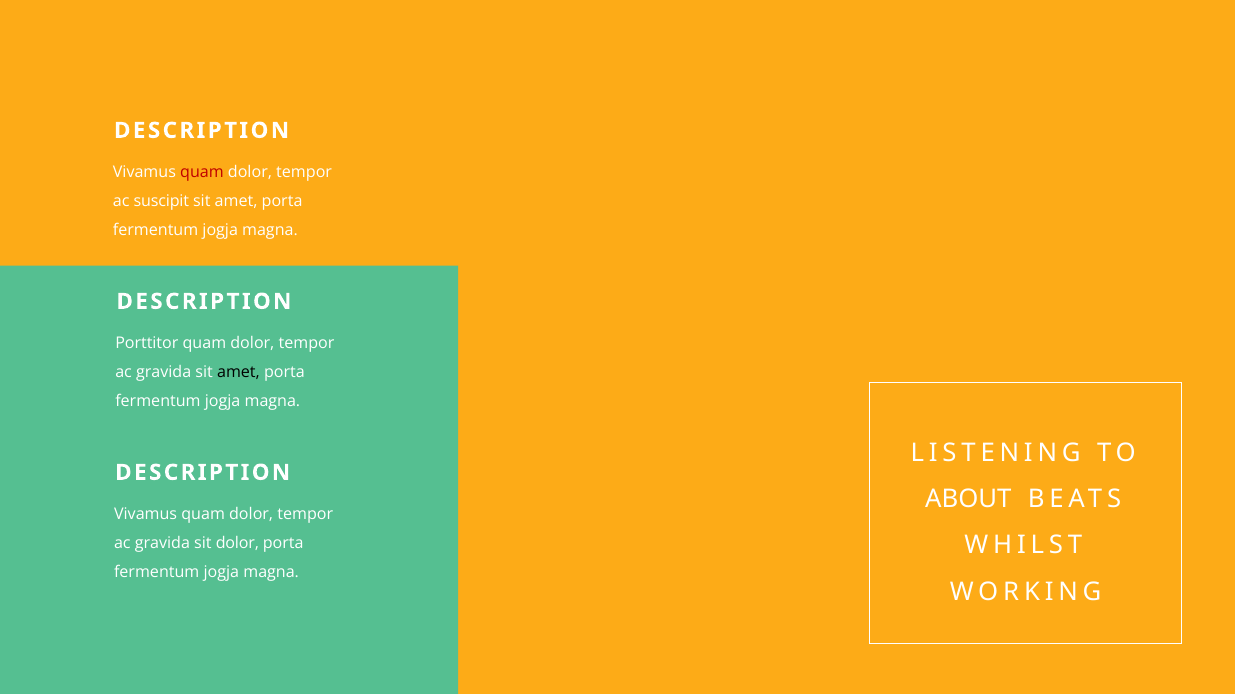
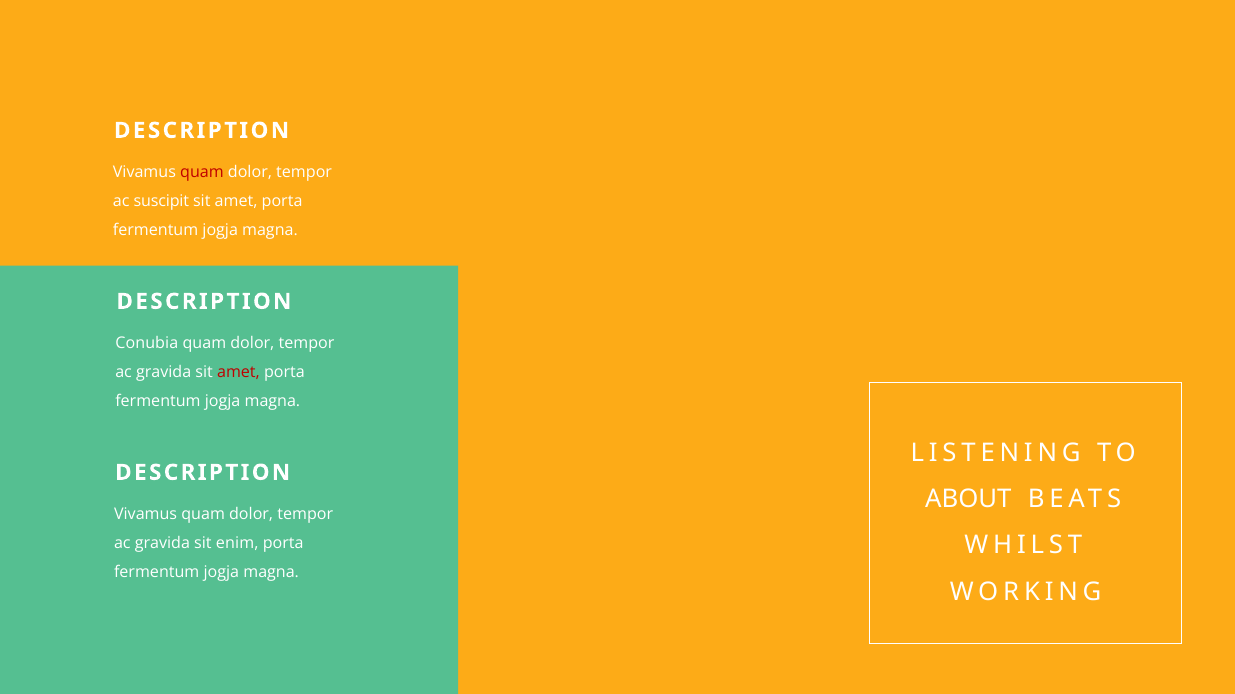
Porttitor: Porttitor -> Conubia
amet at (238, 373) colour: black -> red
sit dolor: dolor -> enim
